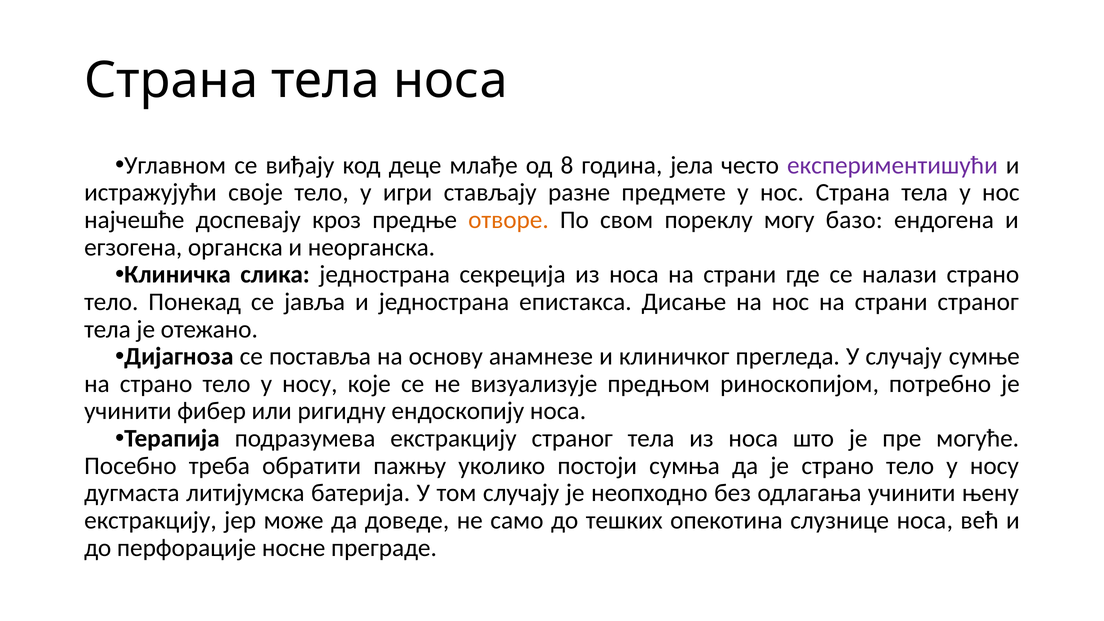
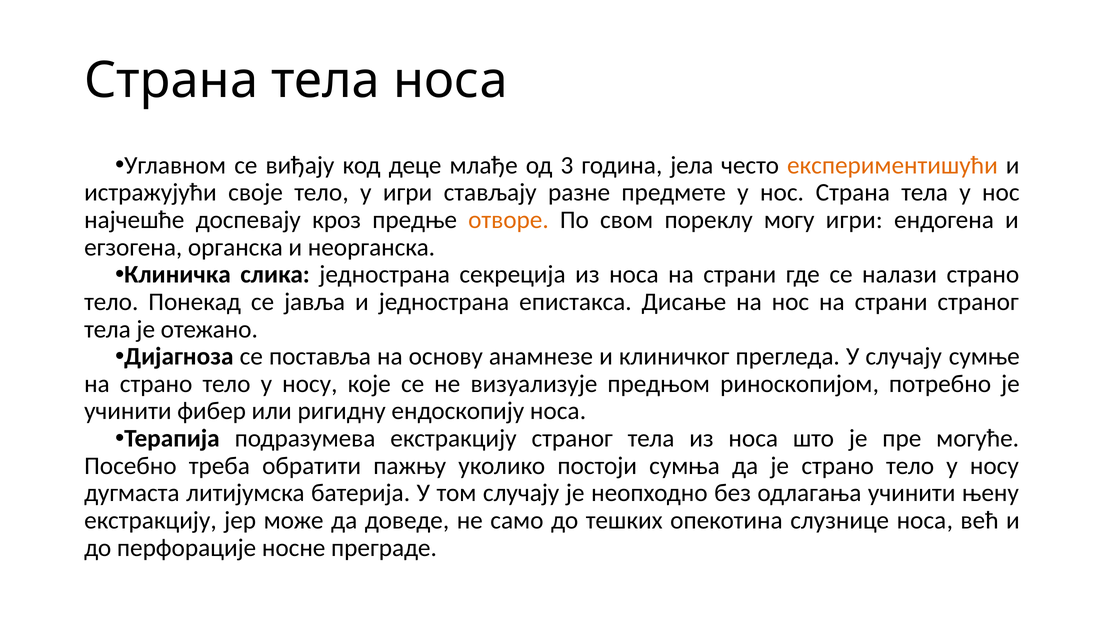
8: 8 -> 3
експериментишући colour: purple -> orange
могу базо: базо -> игри
